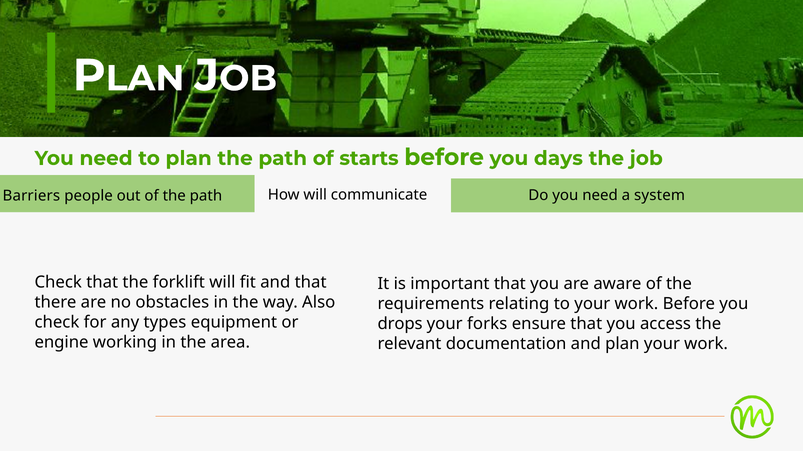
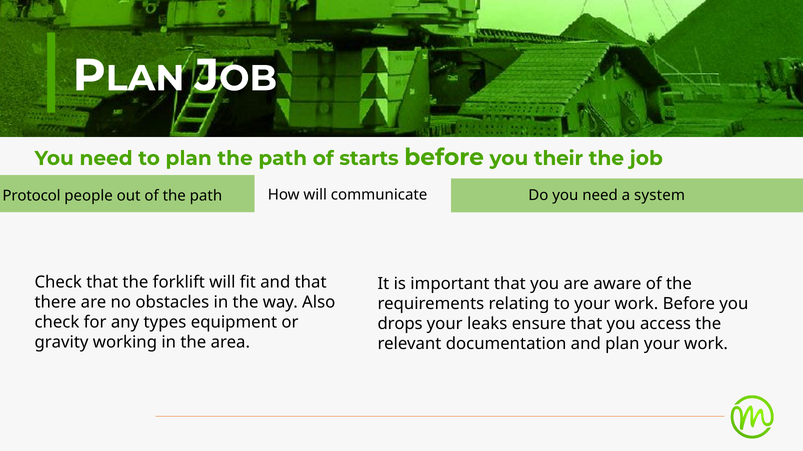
days: days -> their
Barriers: Barriers -> Protocol
forks: forks -> leaks
engine: engine -> gravity
